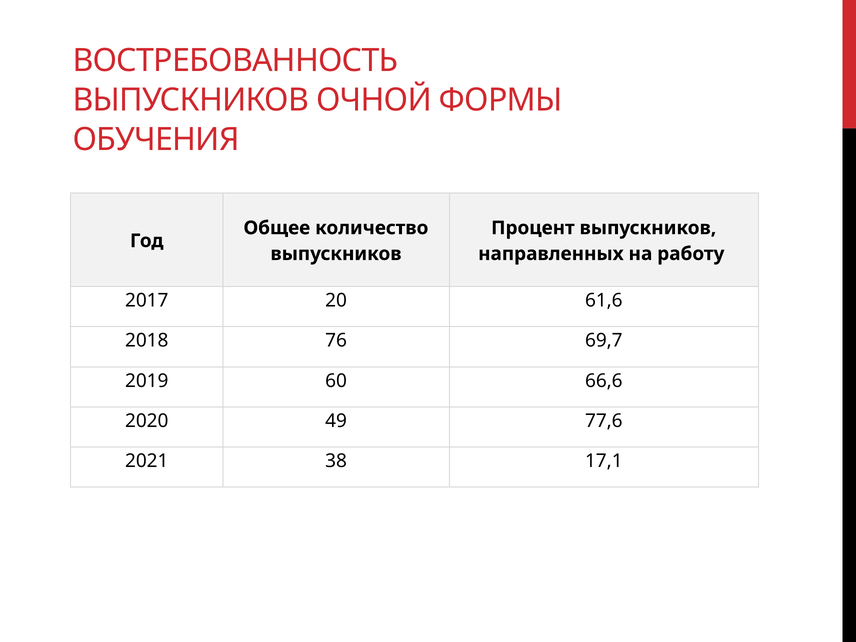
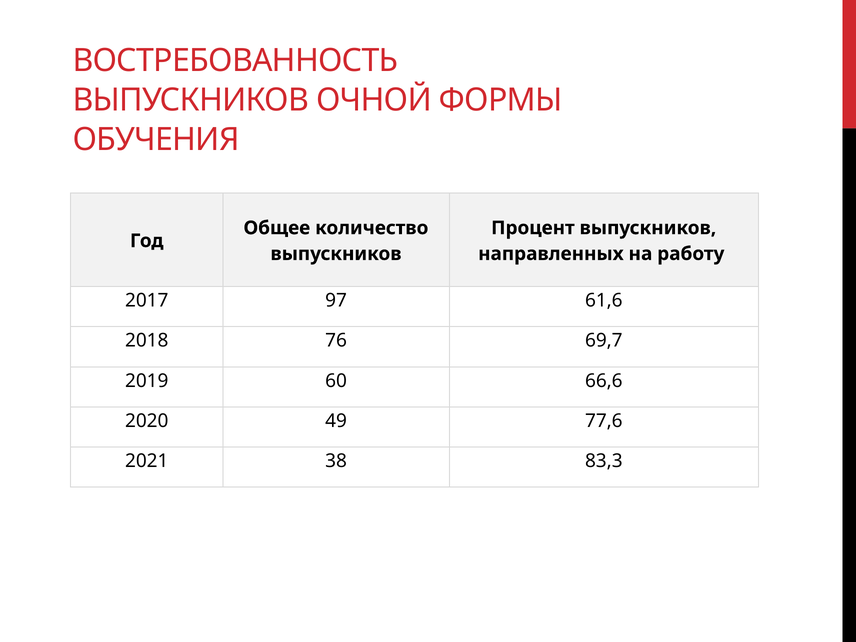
20: 20 -> 97
17,1: 17,1 -> 83,3
